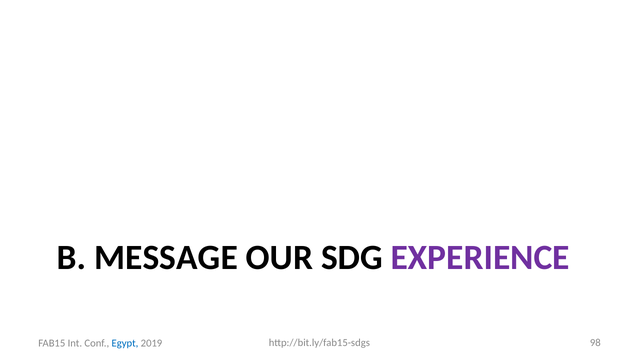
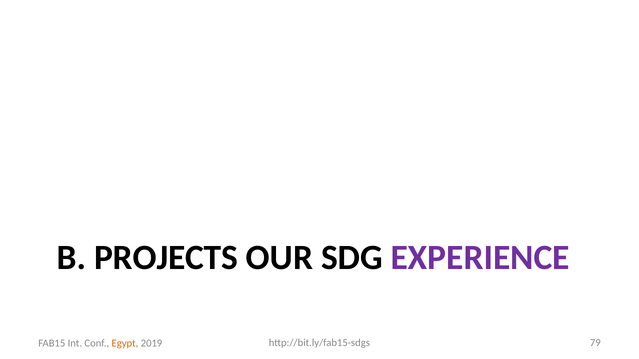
MESSAGE: MESSAGE -> PROJECTS
98: 98 -> 79
Egypt colour: blue -> orange
